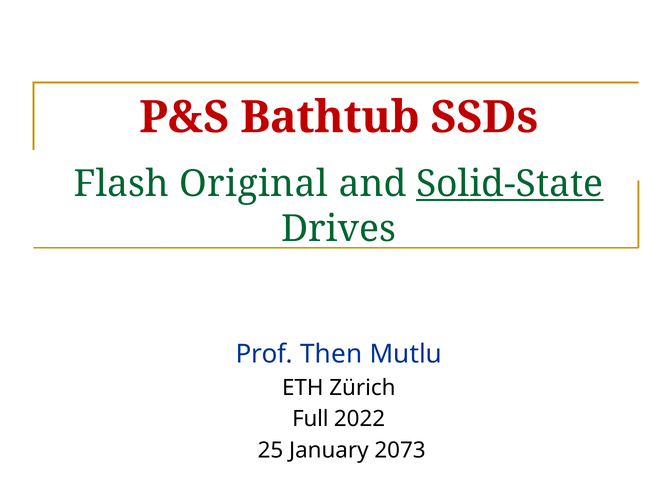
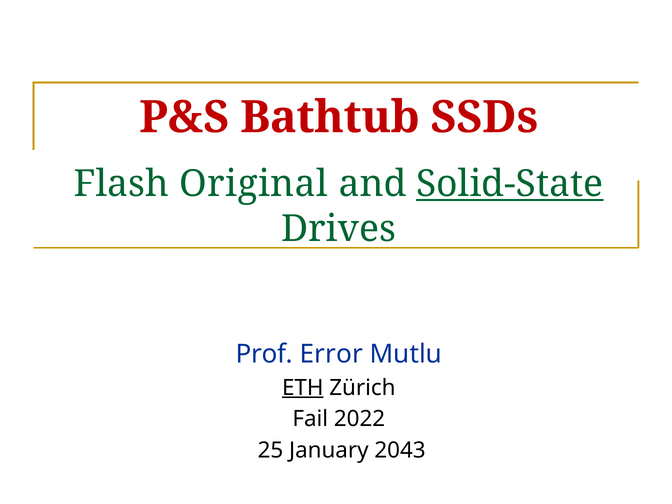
Then: Then -> Error
ETH underline: none -> present
Full: Full -> Fail
2073: 2073 -> 2043
